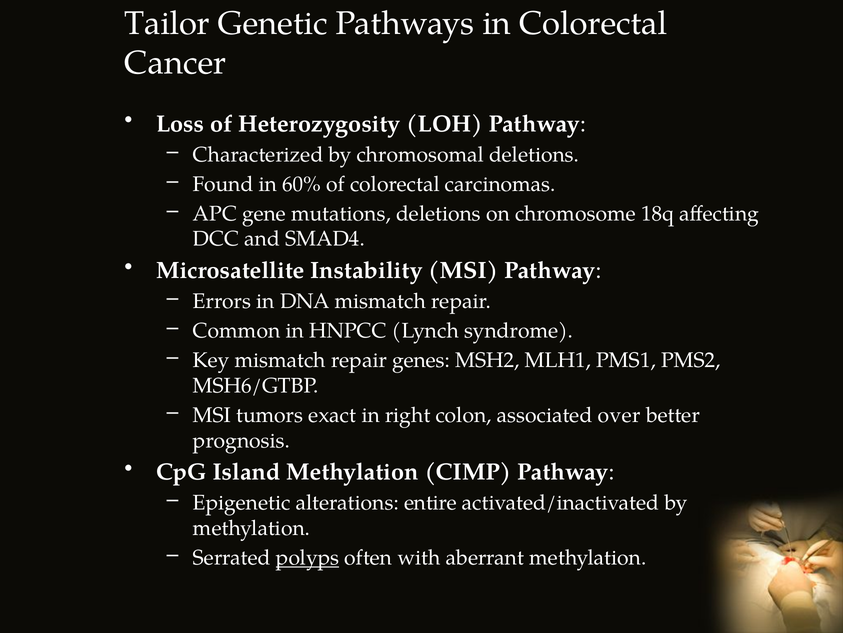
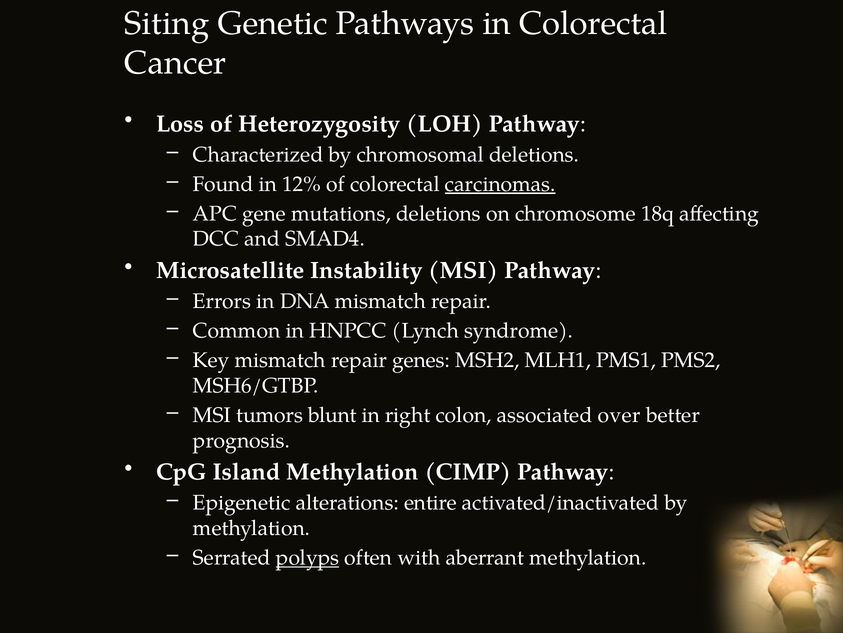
Tailor: Tailor -> Siting
60%: 60% -> 12%
carcinomas underline: none -> present
exact: exact -> blunt
